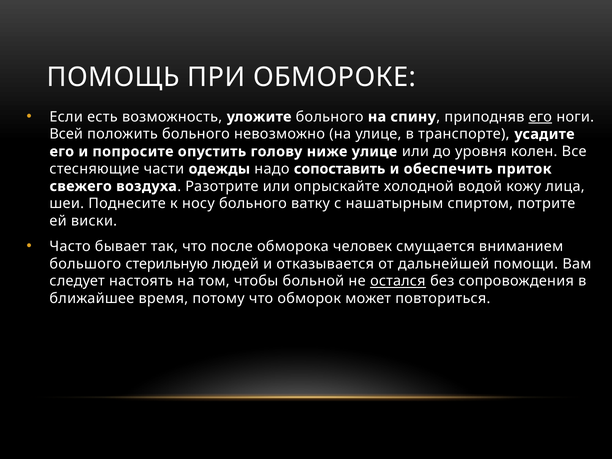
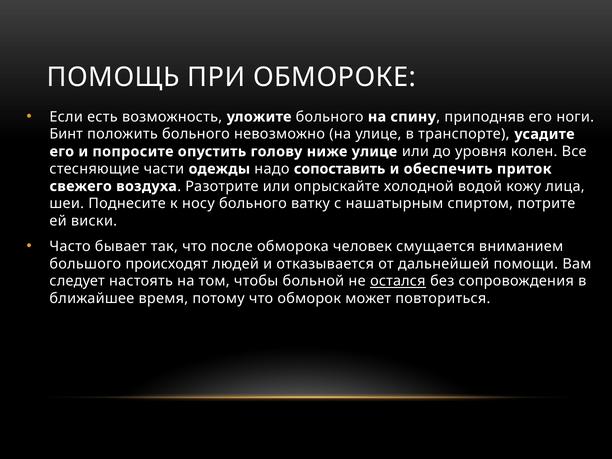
его at (540, 117) underline: present -> none
Всей: Всей -> Бинт
стерильную: стерильную -> происходят
